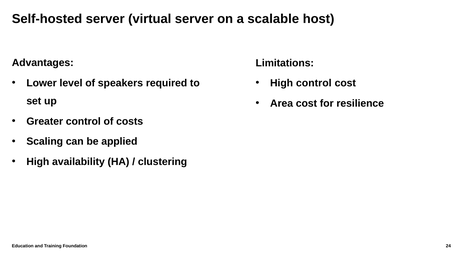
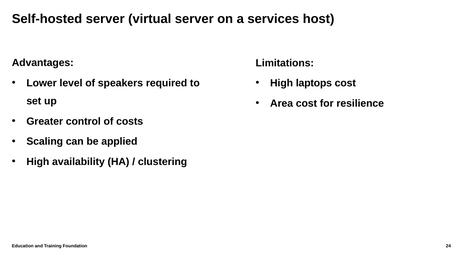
scalable: scalable -> services
High control: control -> laptops
